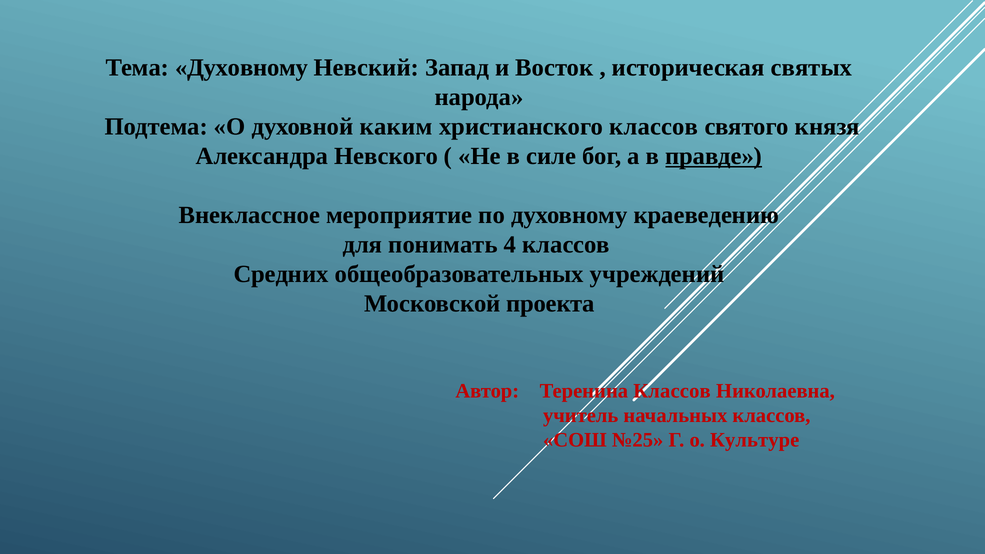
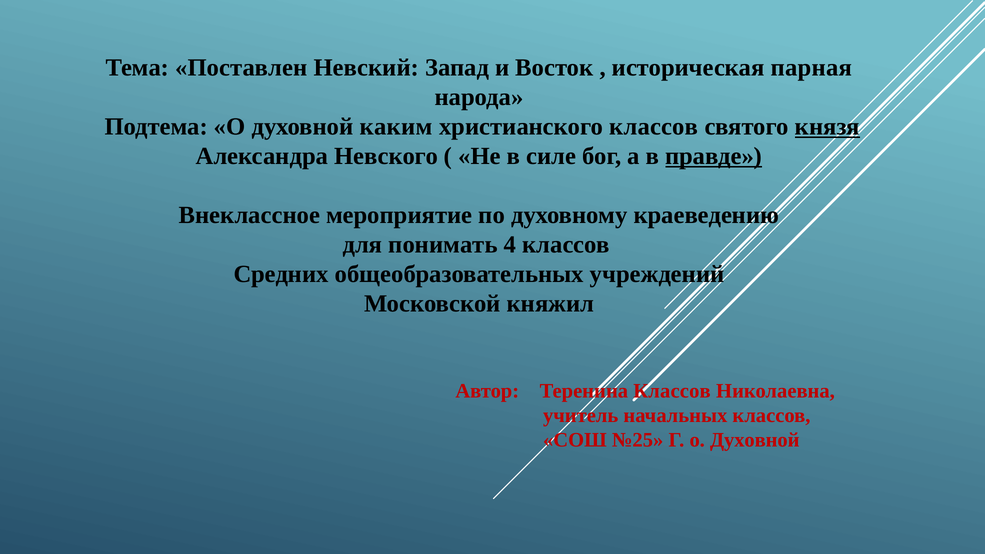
Тема Духовному: Духовному -> Поставлен
святых: святых -> парная
князя underline: none -> present
проекта: проекта -> княжил
Г о Культуре: Культуре -> Духовной
